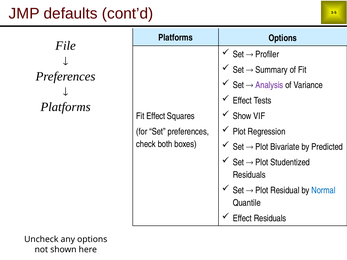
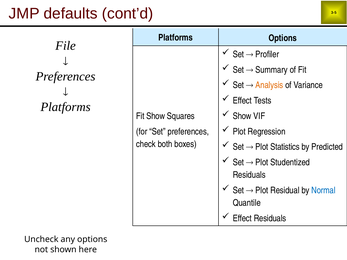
Analysis colour: purple -> orange
Fit Effect: Effect -> Show
Bivariate: Bivariate -> Statistics
